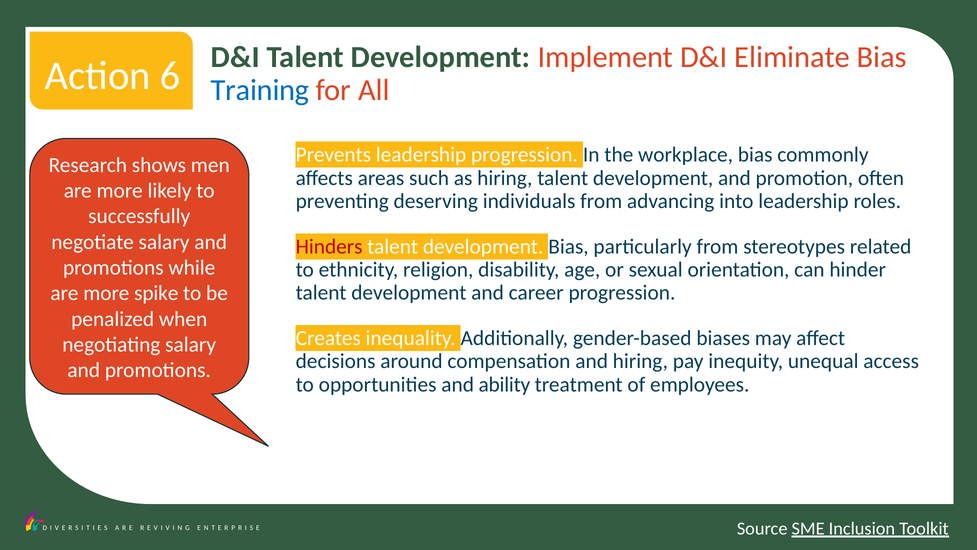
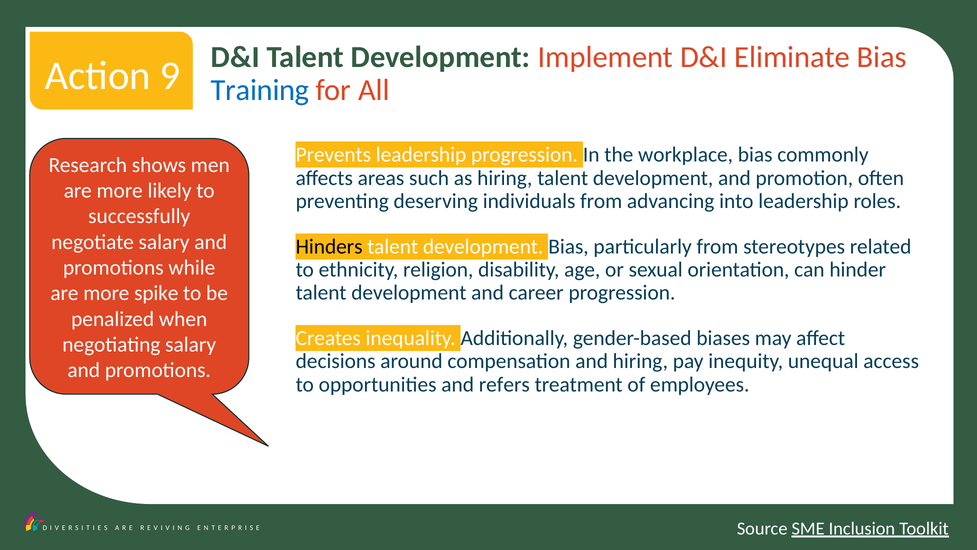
6: 6 -> 9
Hinders colour: red -> black
ability: ability -> refers
